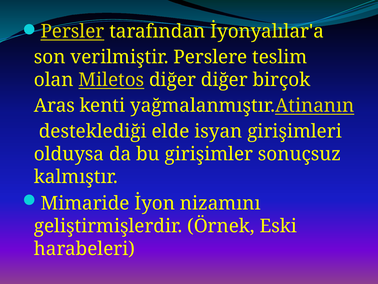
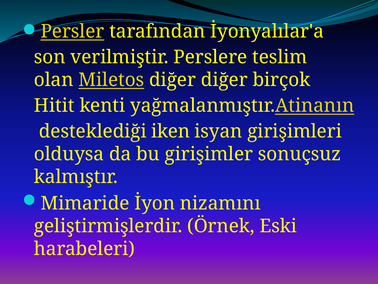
Aras: Aras -> Hitit
elde: elde -> iken
